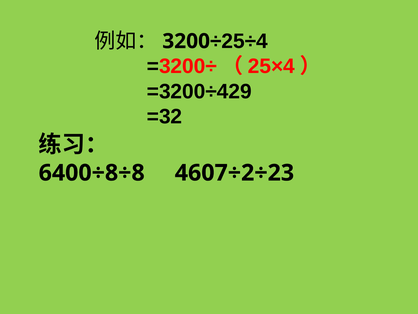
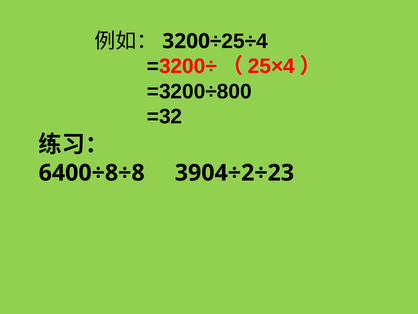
=3200÷429: =3200÷429 -> =3200÷800
4607÷2÷23: 4607÷2÷23 -> 3904÷2÷23
